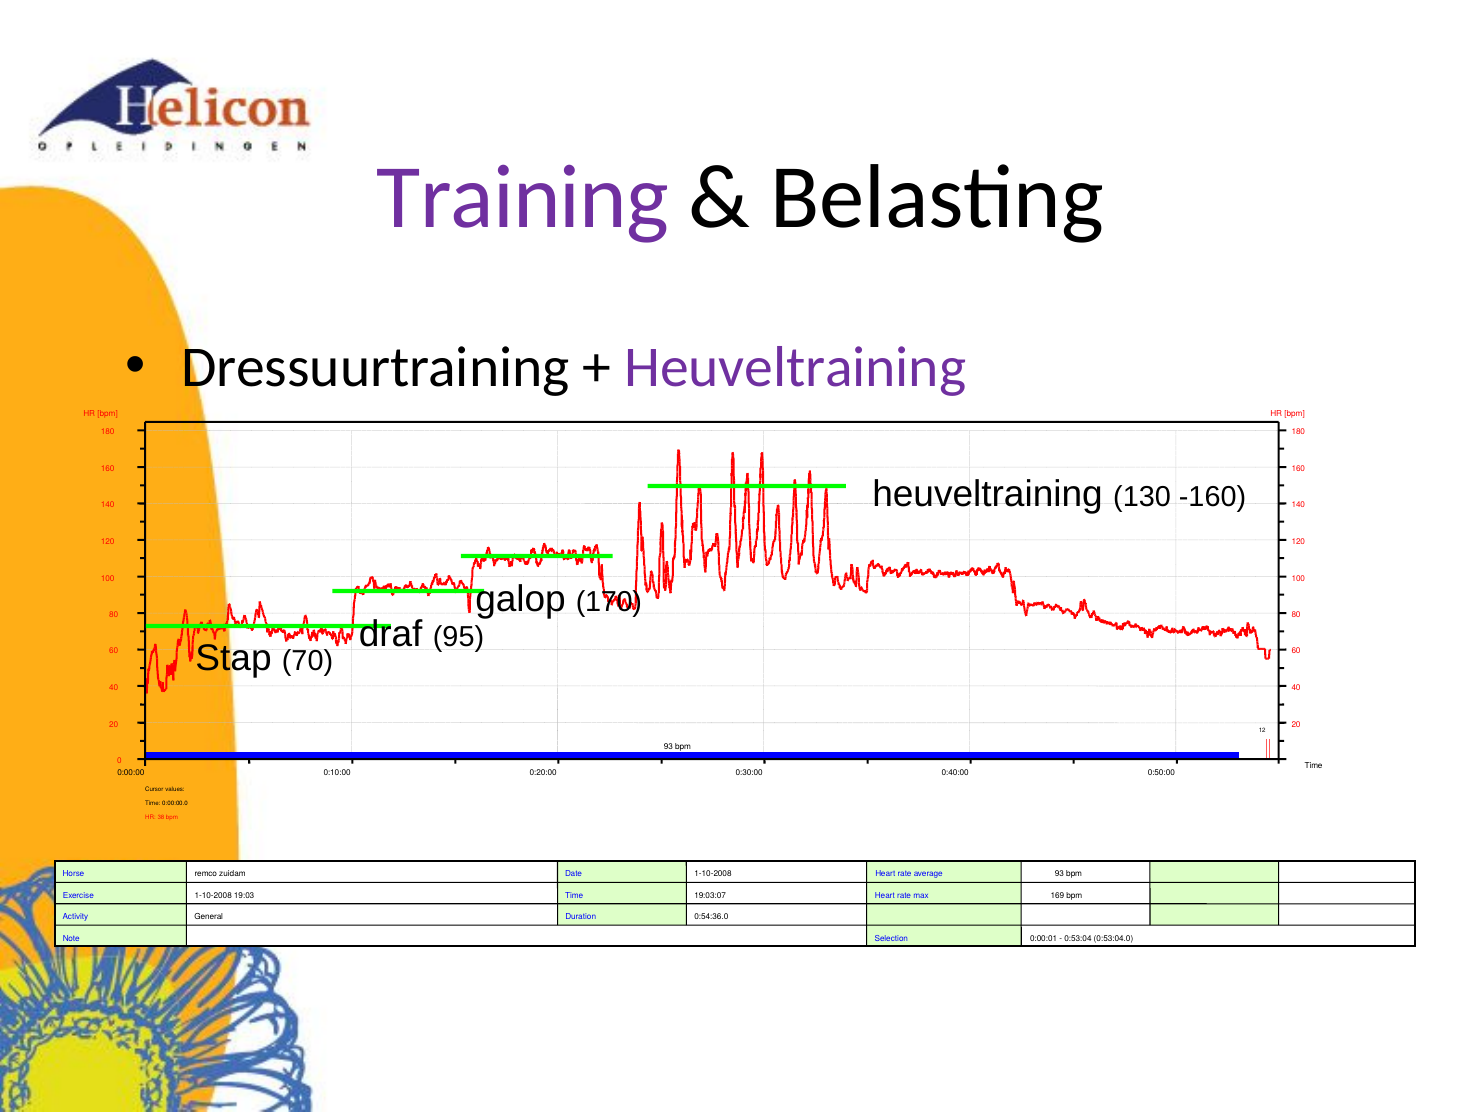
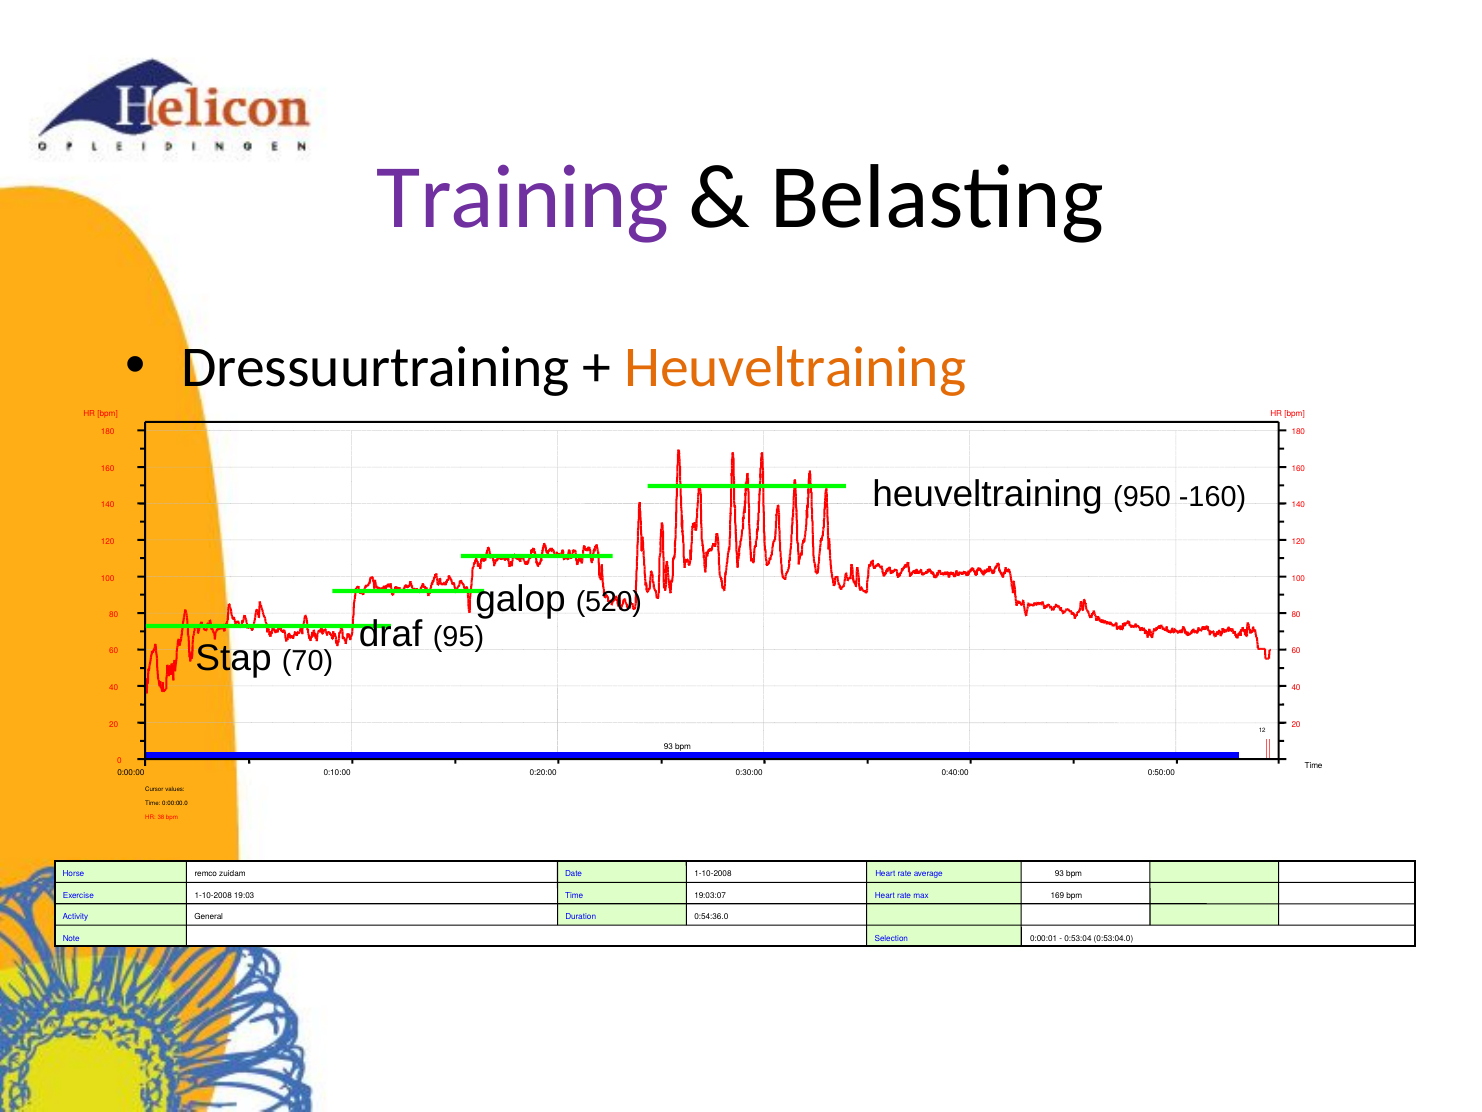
Heuveltraining at (795, 367) colour: purple -> orange
130: 130 -> 950
170: 170 -> 520
